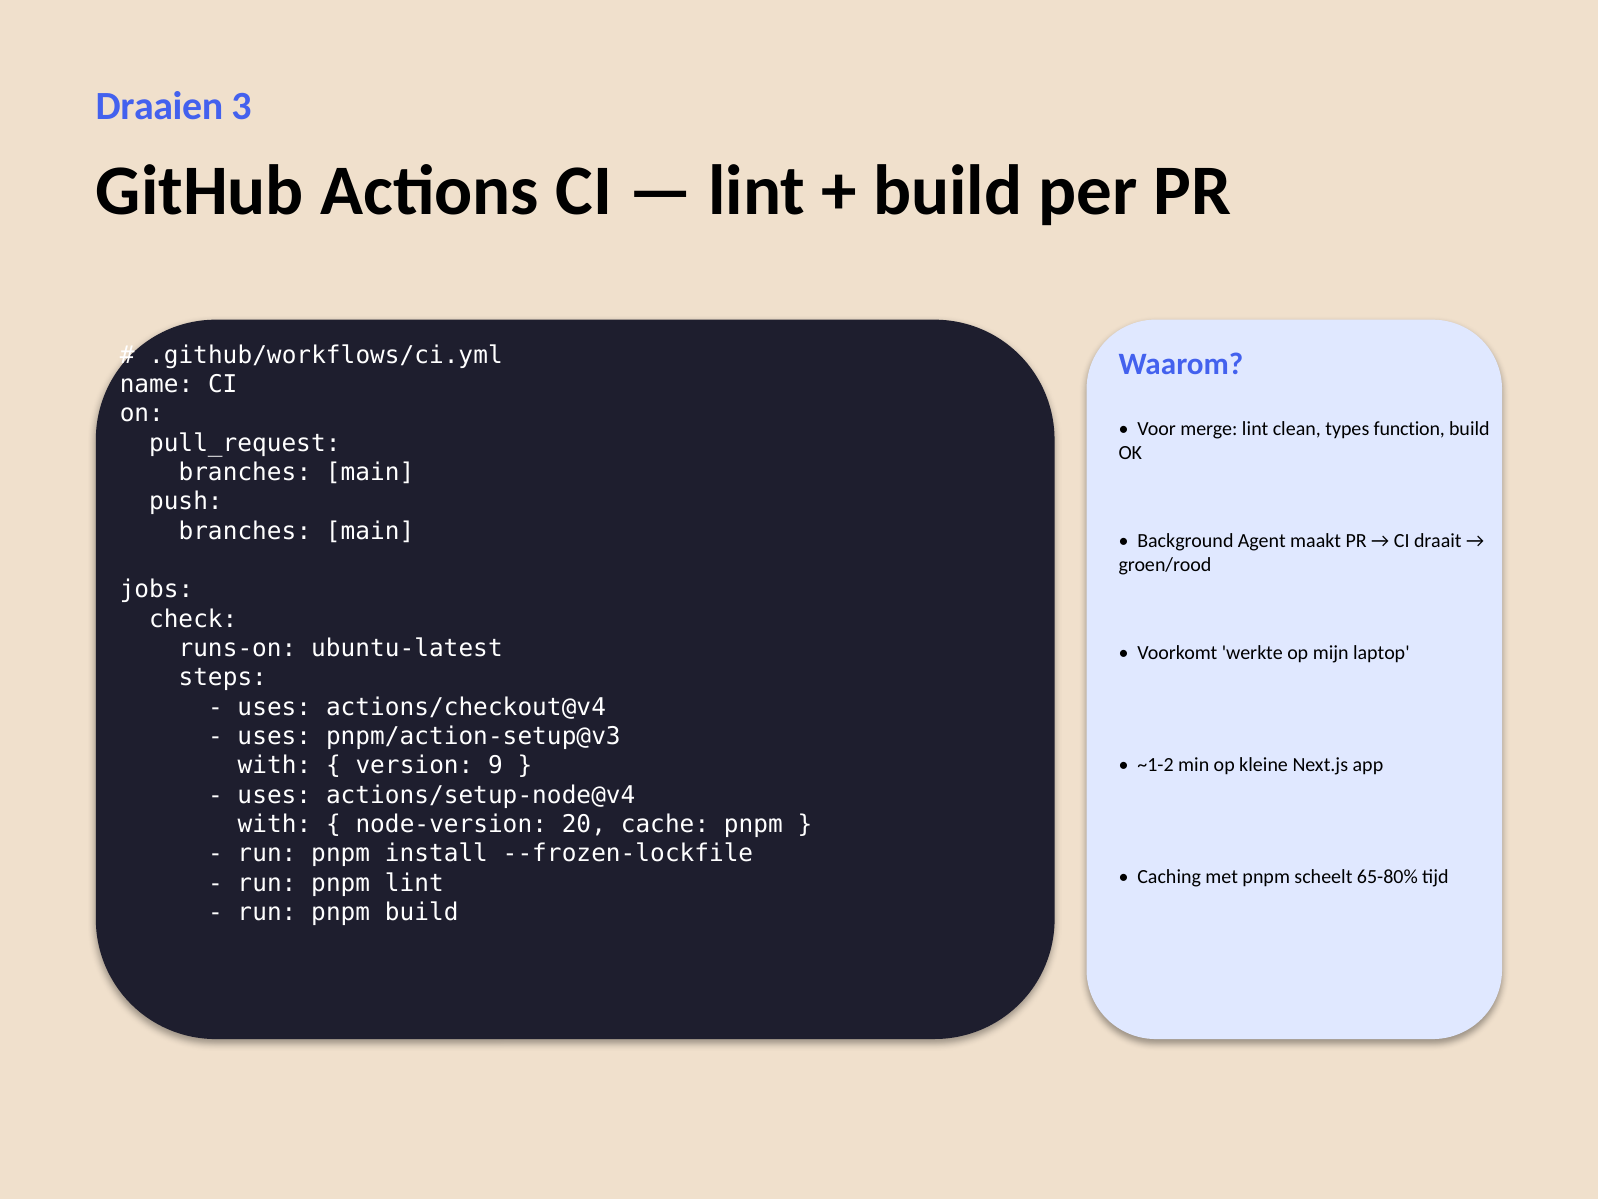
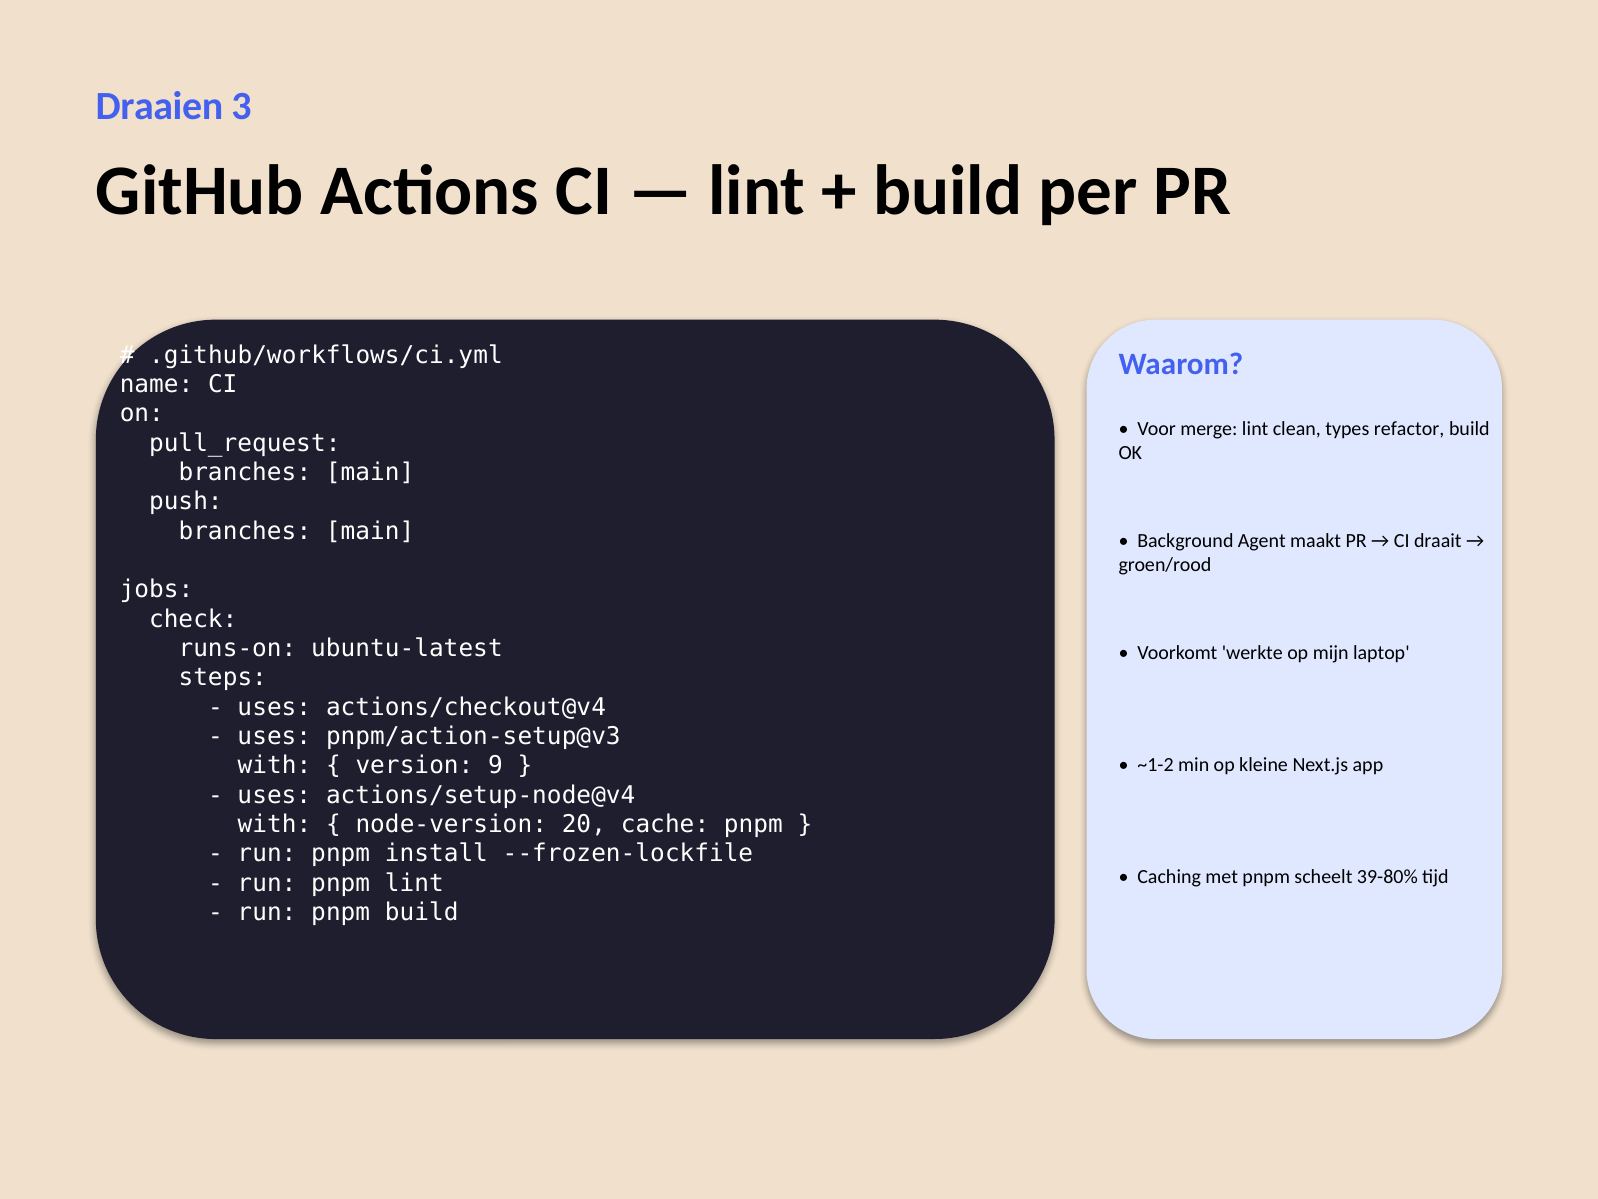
function: function -> refactor
65-80%: 65-80% -> 39-80%
